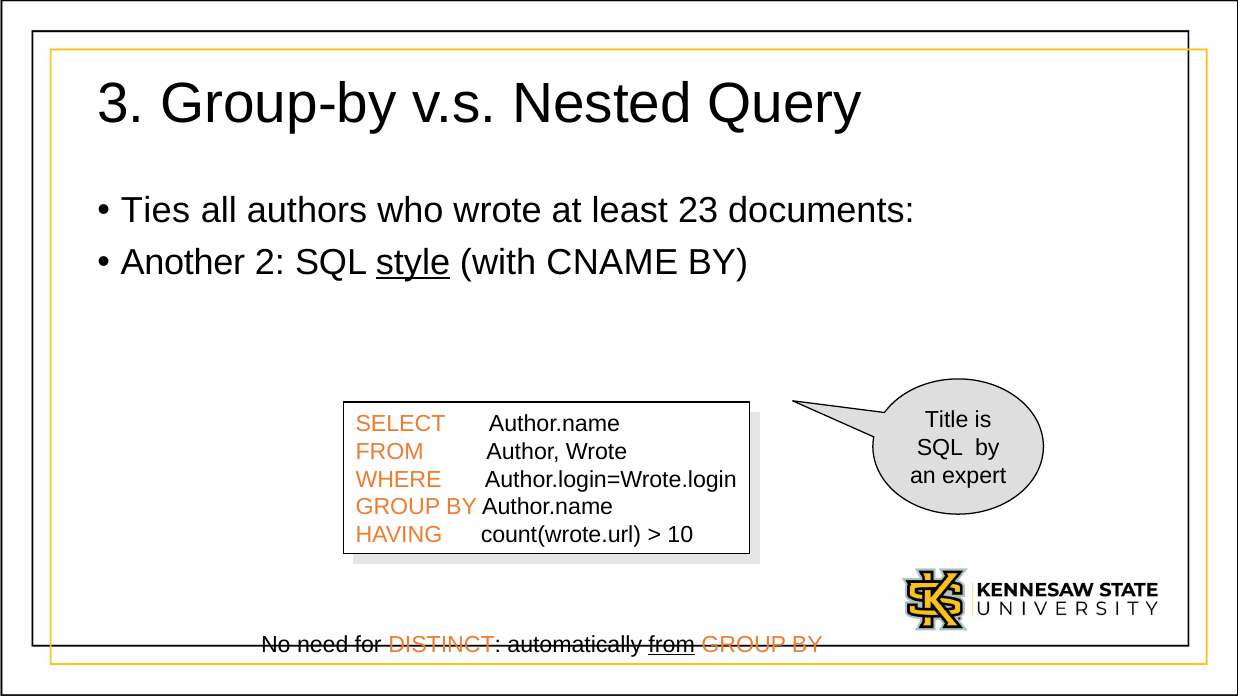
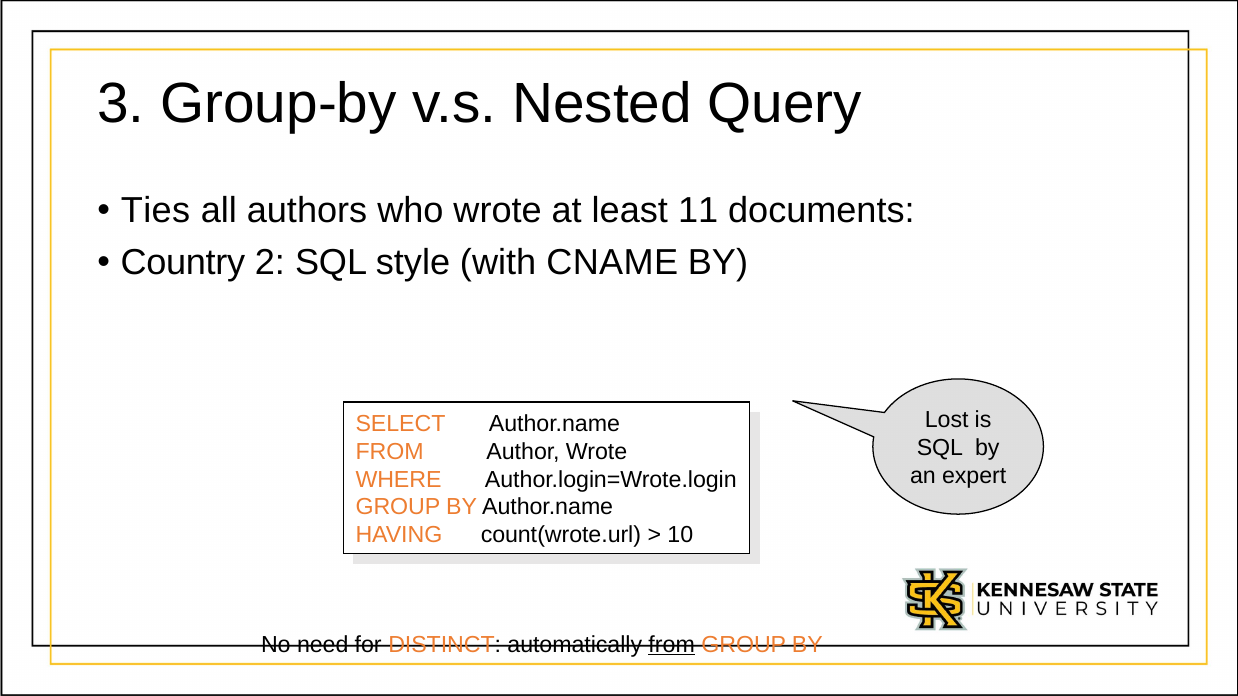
23: 23 -> 11
Another: Another -> Country
style underline: present -> none
Title: Title -> Lost
